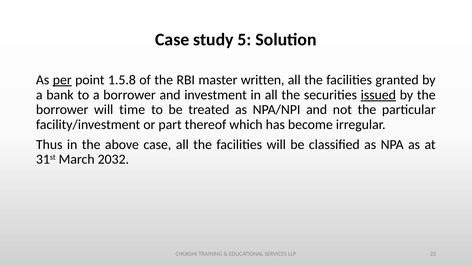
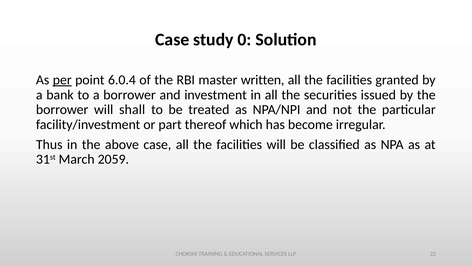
5: 5 -> 0
1.5.8: 1.5.8 -> 6.0.4
issued underline: present -> none
time: time -> shall
2032: 2032 -> 2059
